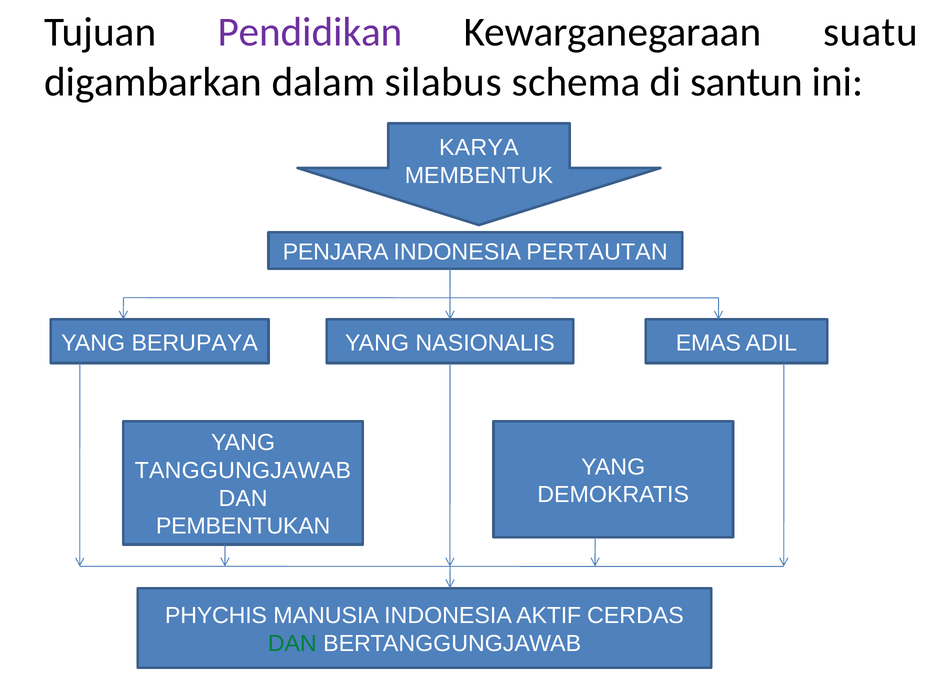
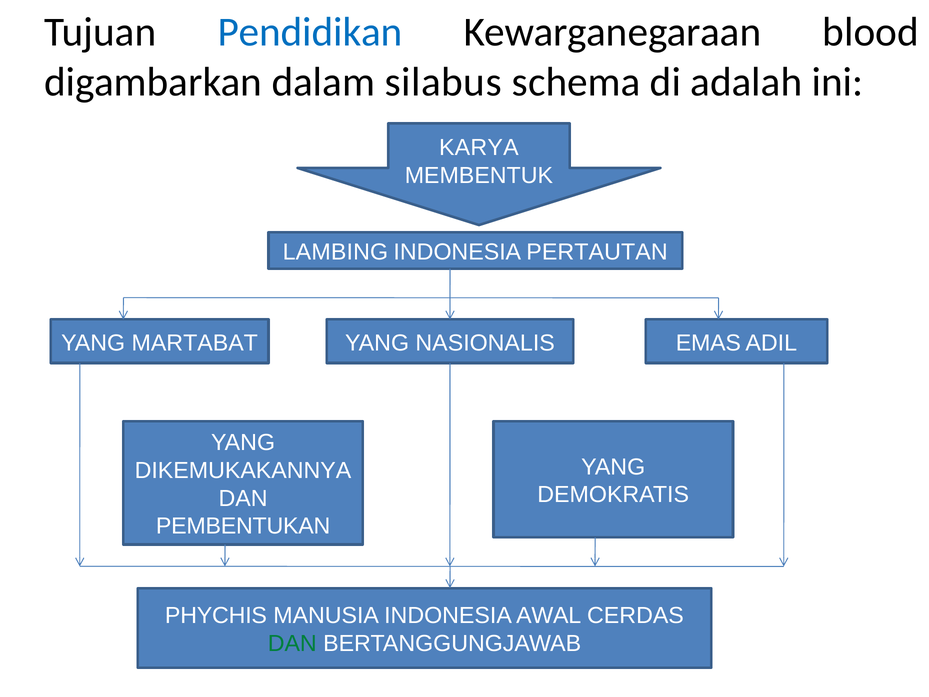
Pendidikan colour: purple -> blue
suatu: suatu -> blood
santun: santun -> adalah
PENJARA: PENJARA -> LAMBING
BERUPAYA: BERUPAYA -> MARTABAT
TANGGUNGJAWAB: TANGGUNGJAWAB -> DIKEMUKAKANNYA
AKTIF: AKTIF -> AWAL
